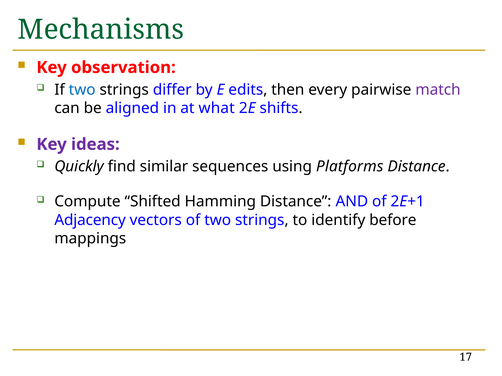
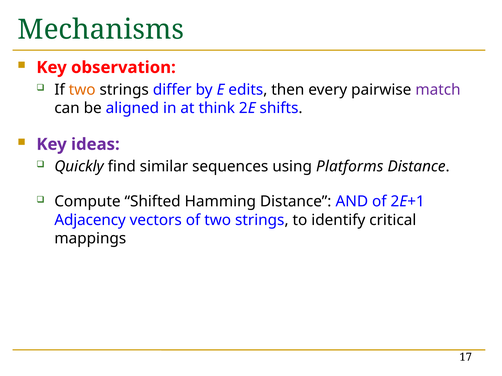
two at (82, 90) colour: blue -> orange
what: what -> think
before: before -> critical
